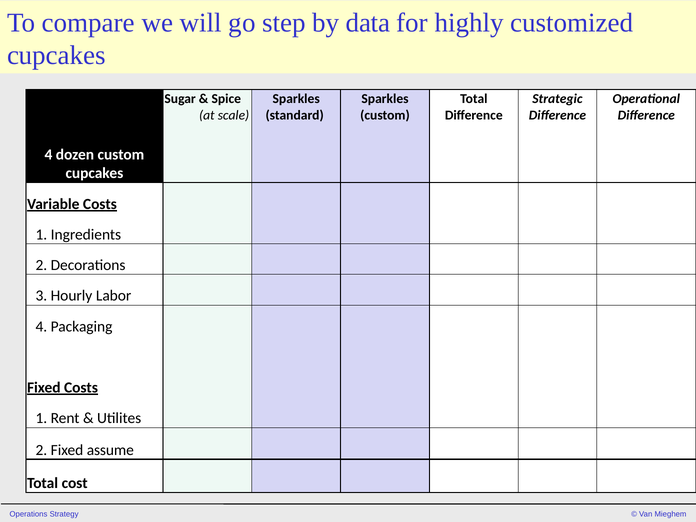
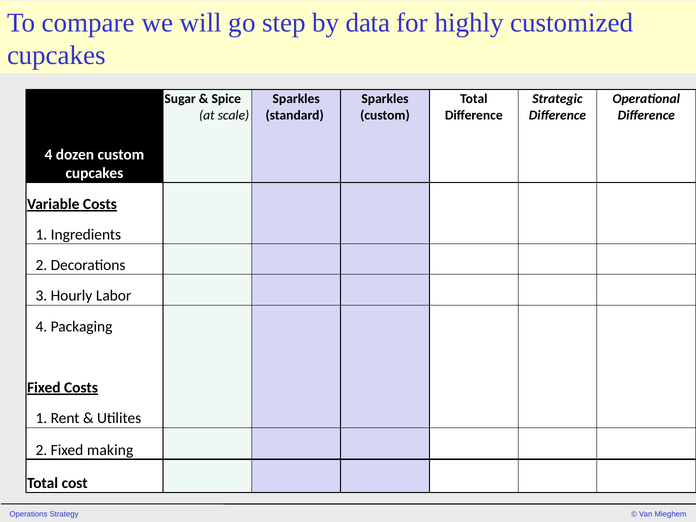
assume: assume -> making
